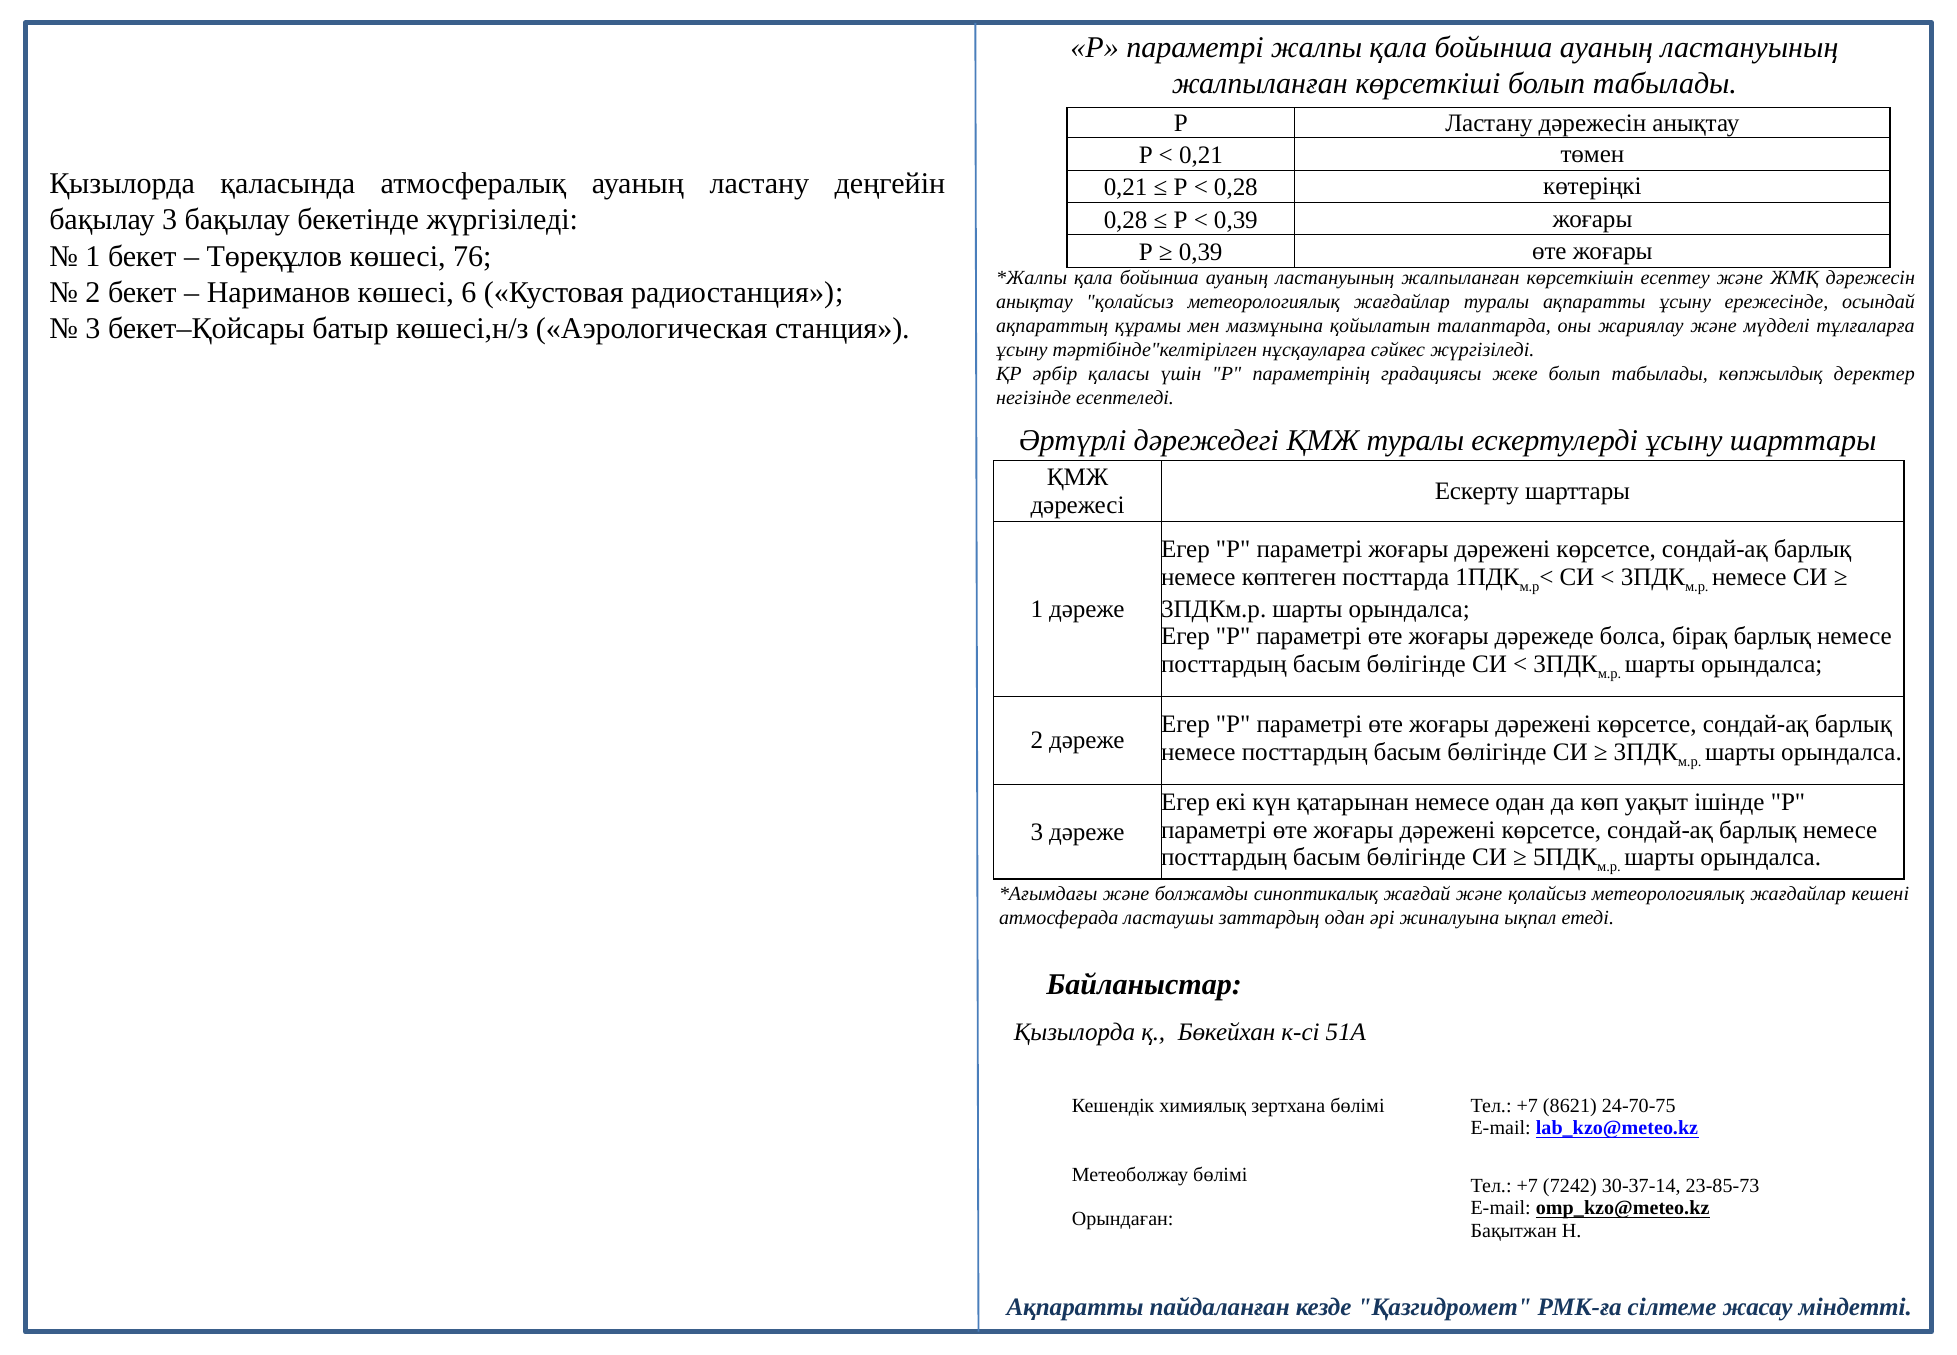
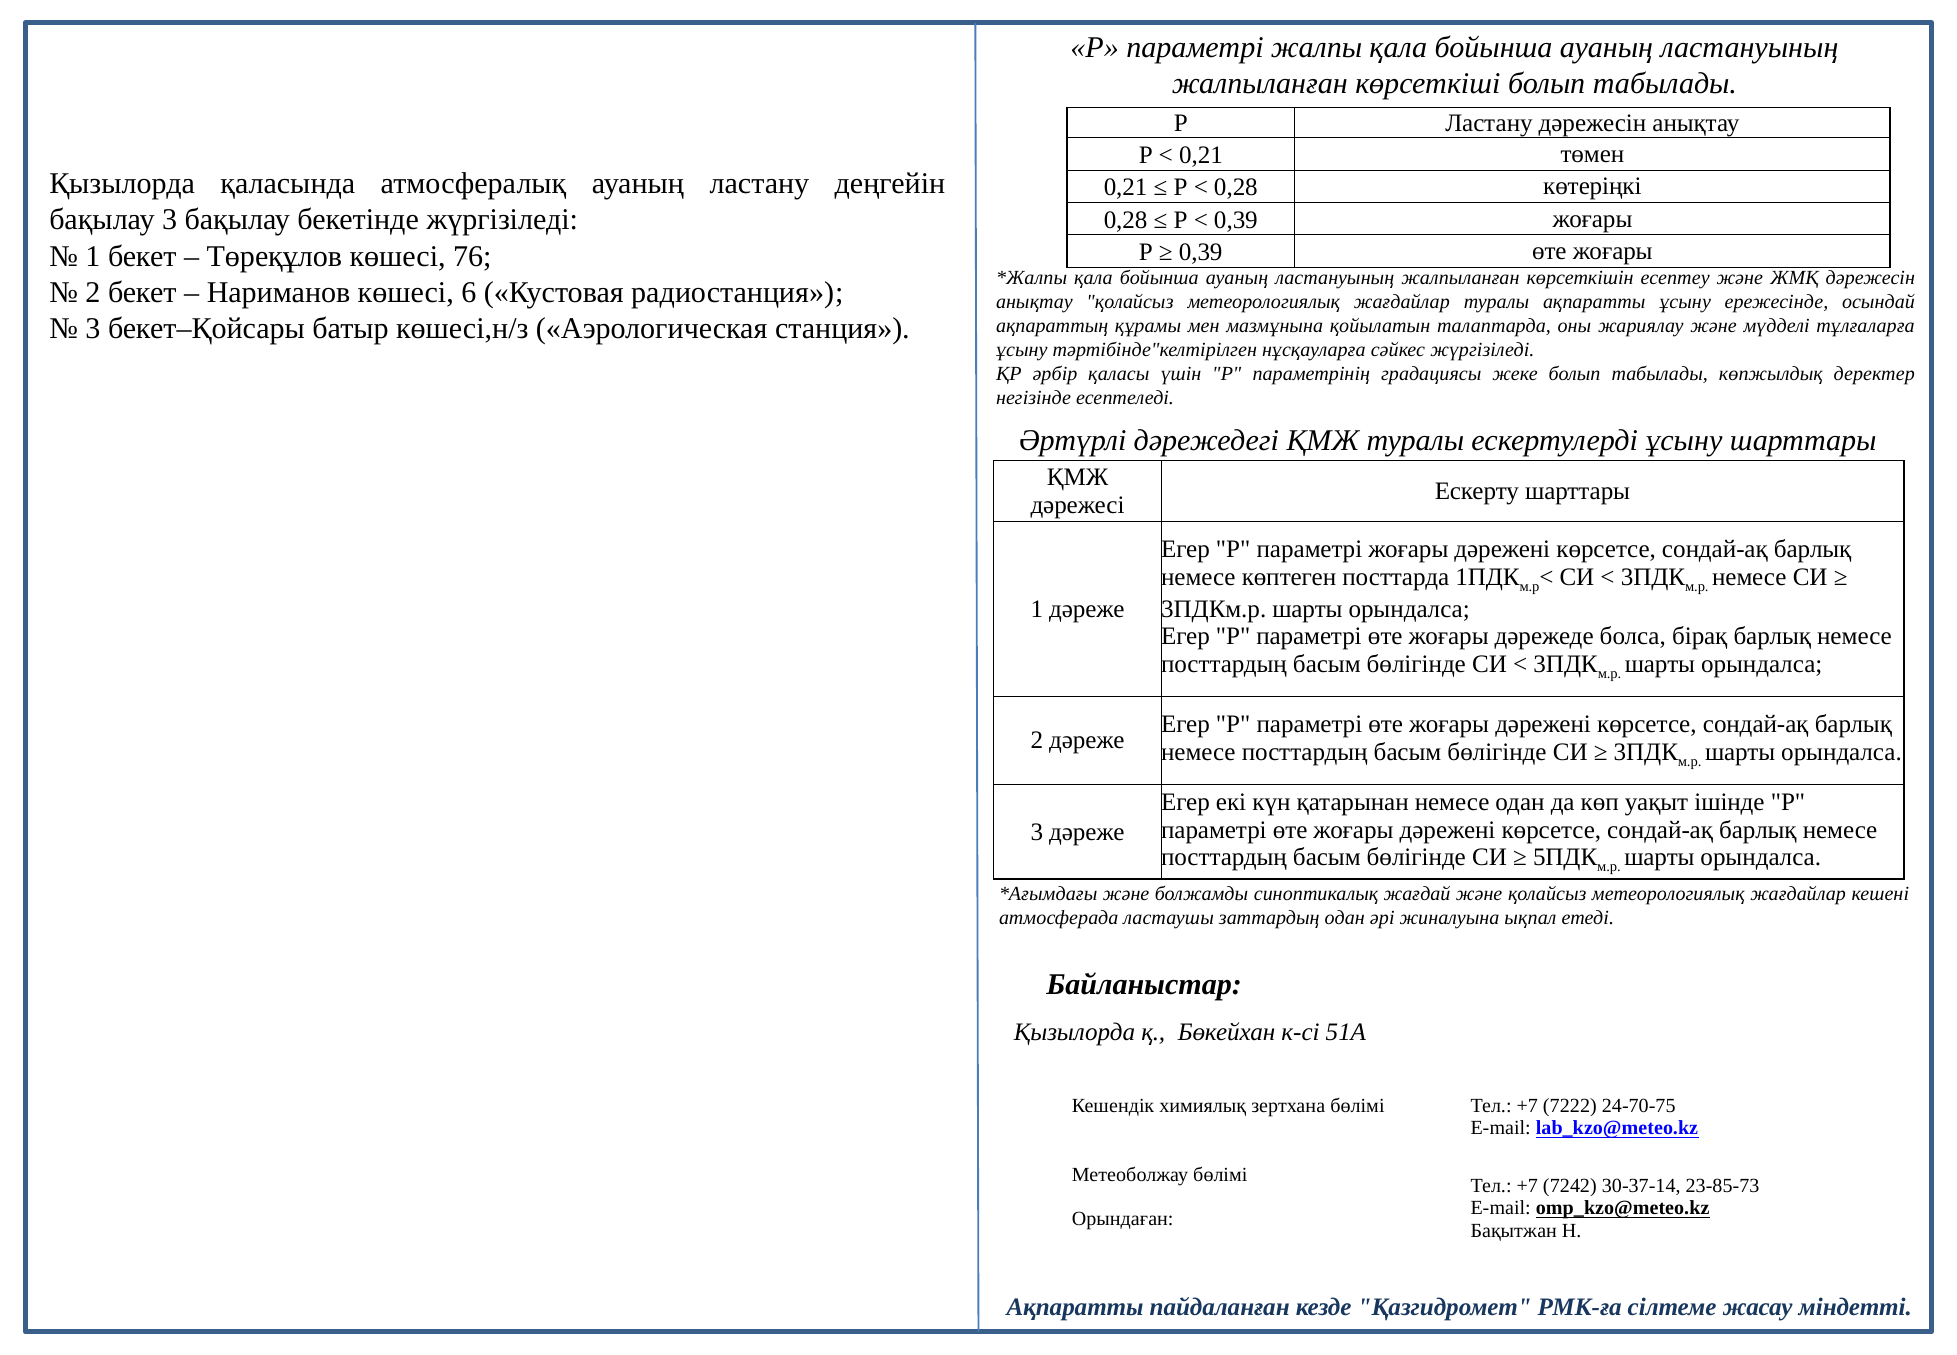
8621: 8621 -> 7222
